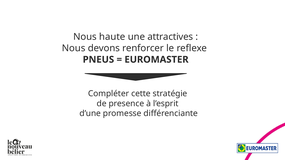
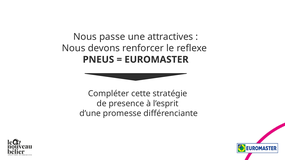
haute: haute -> passe
